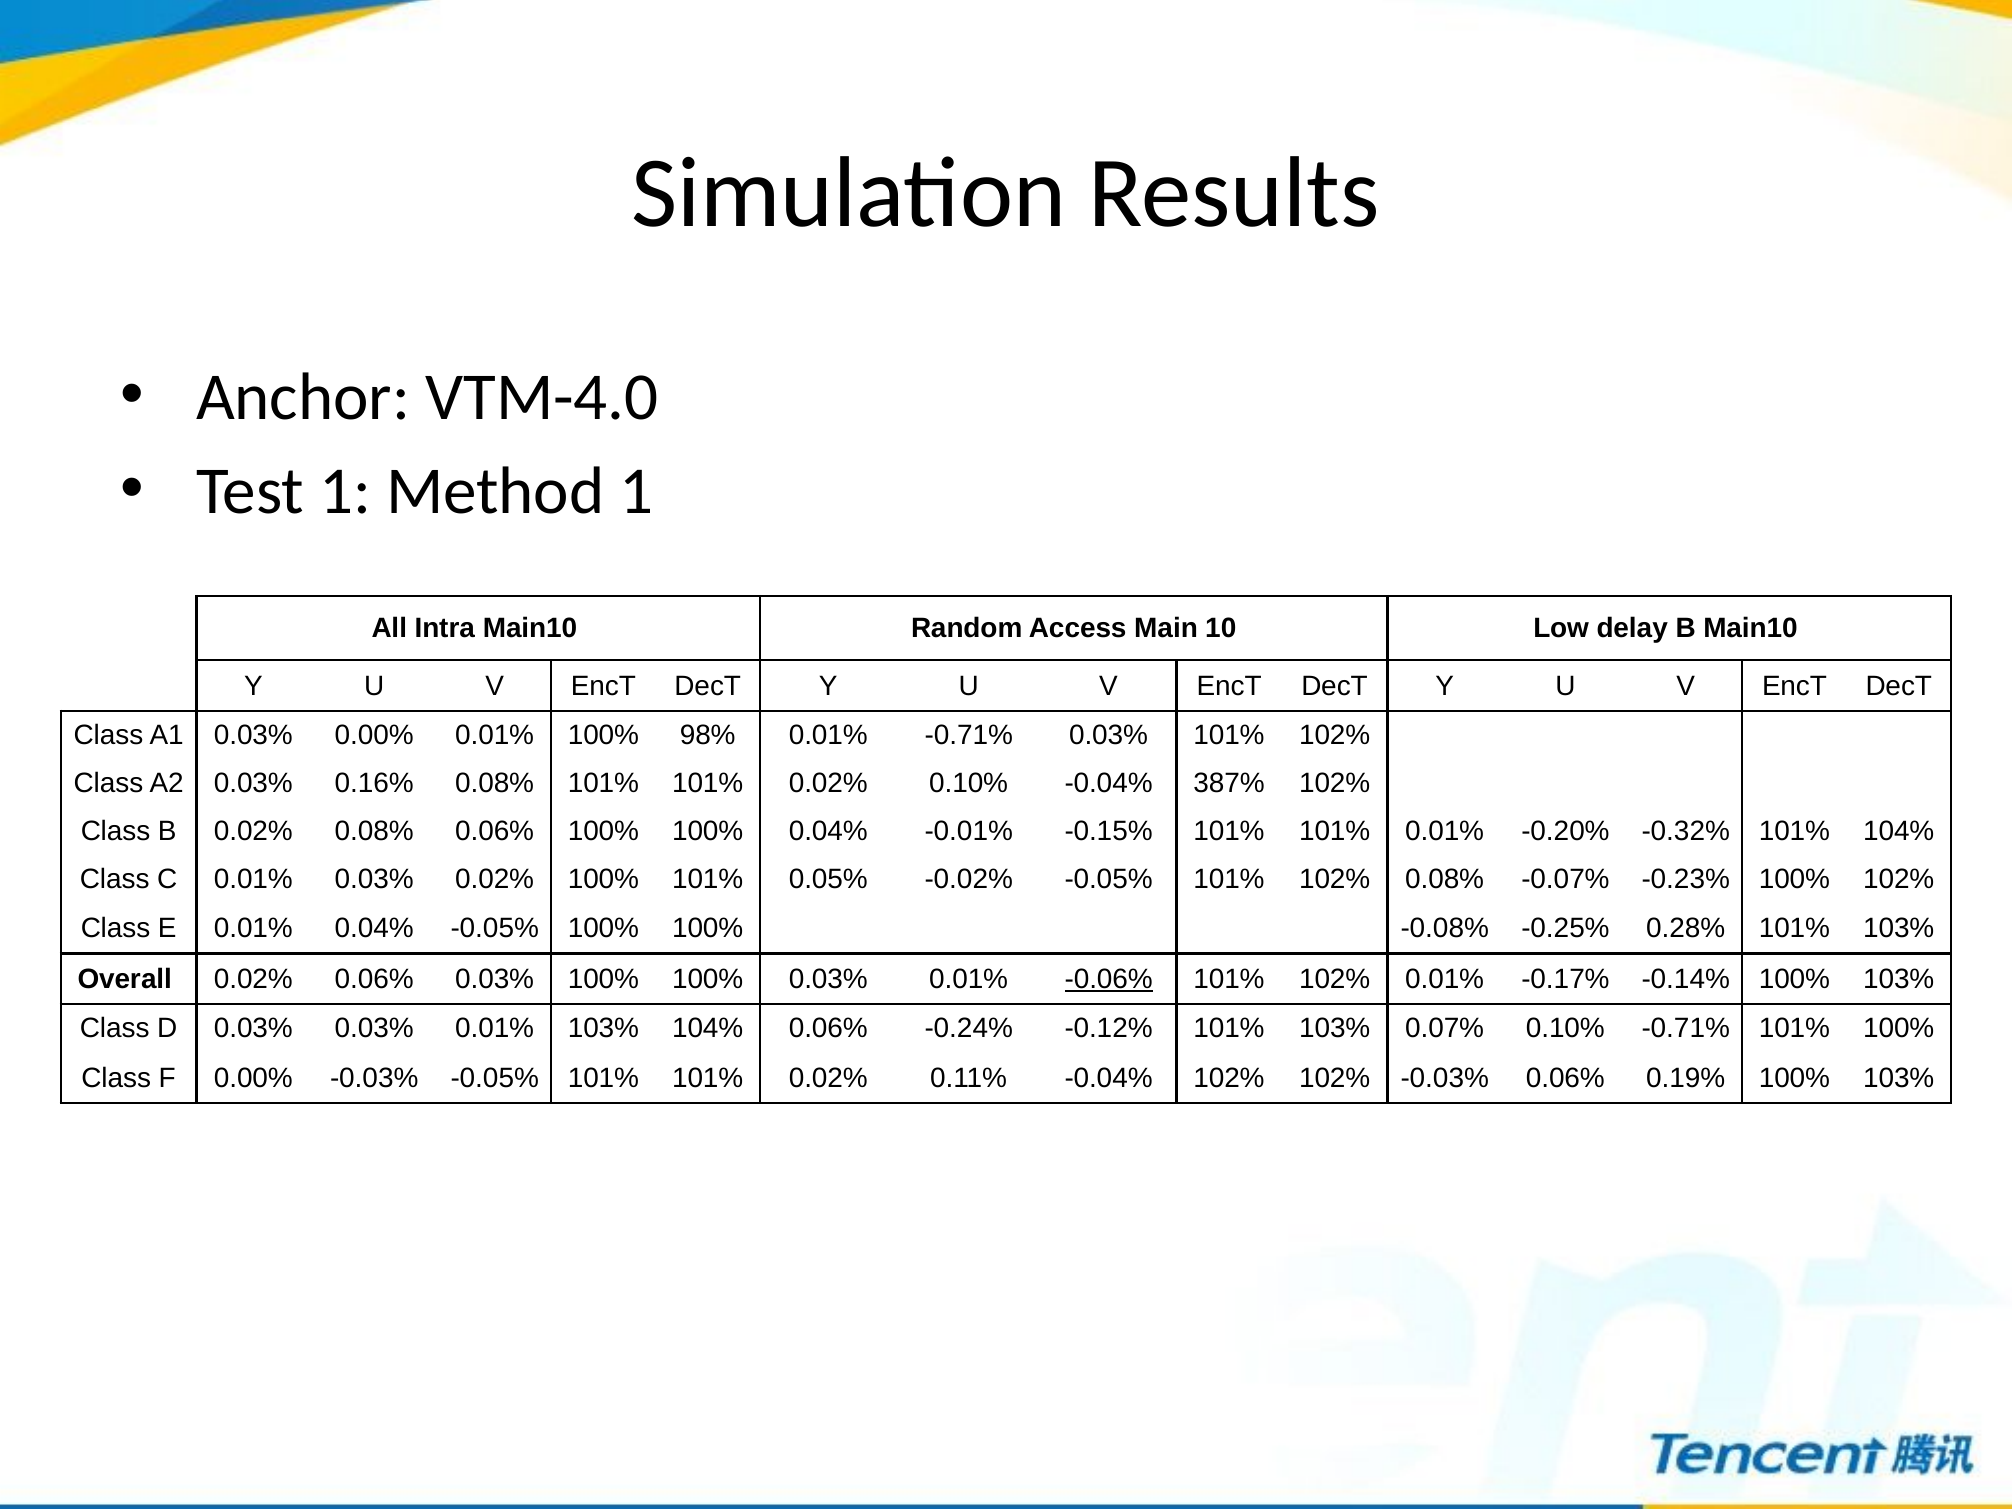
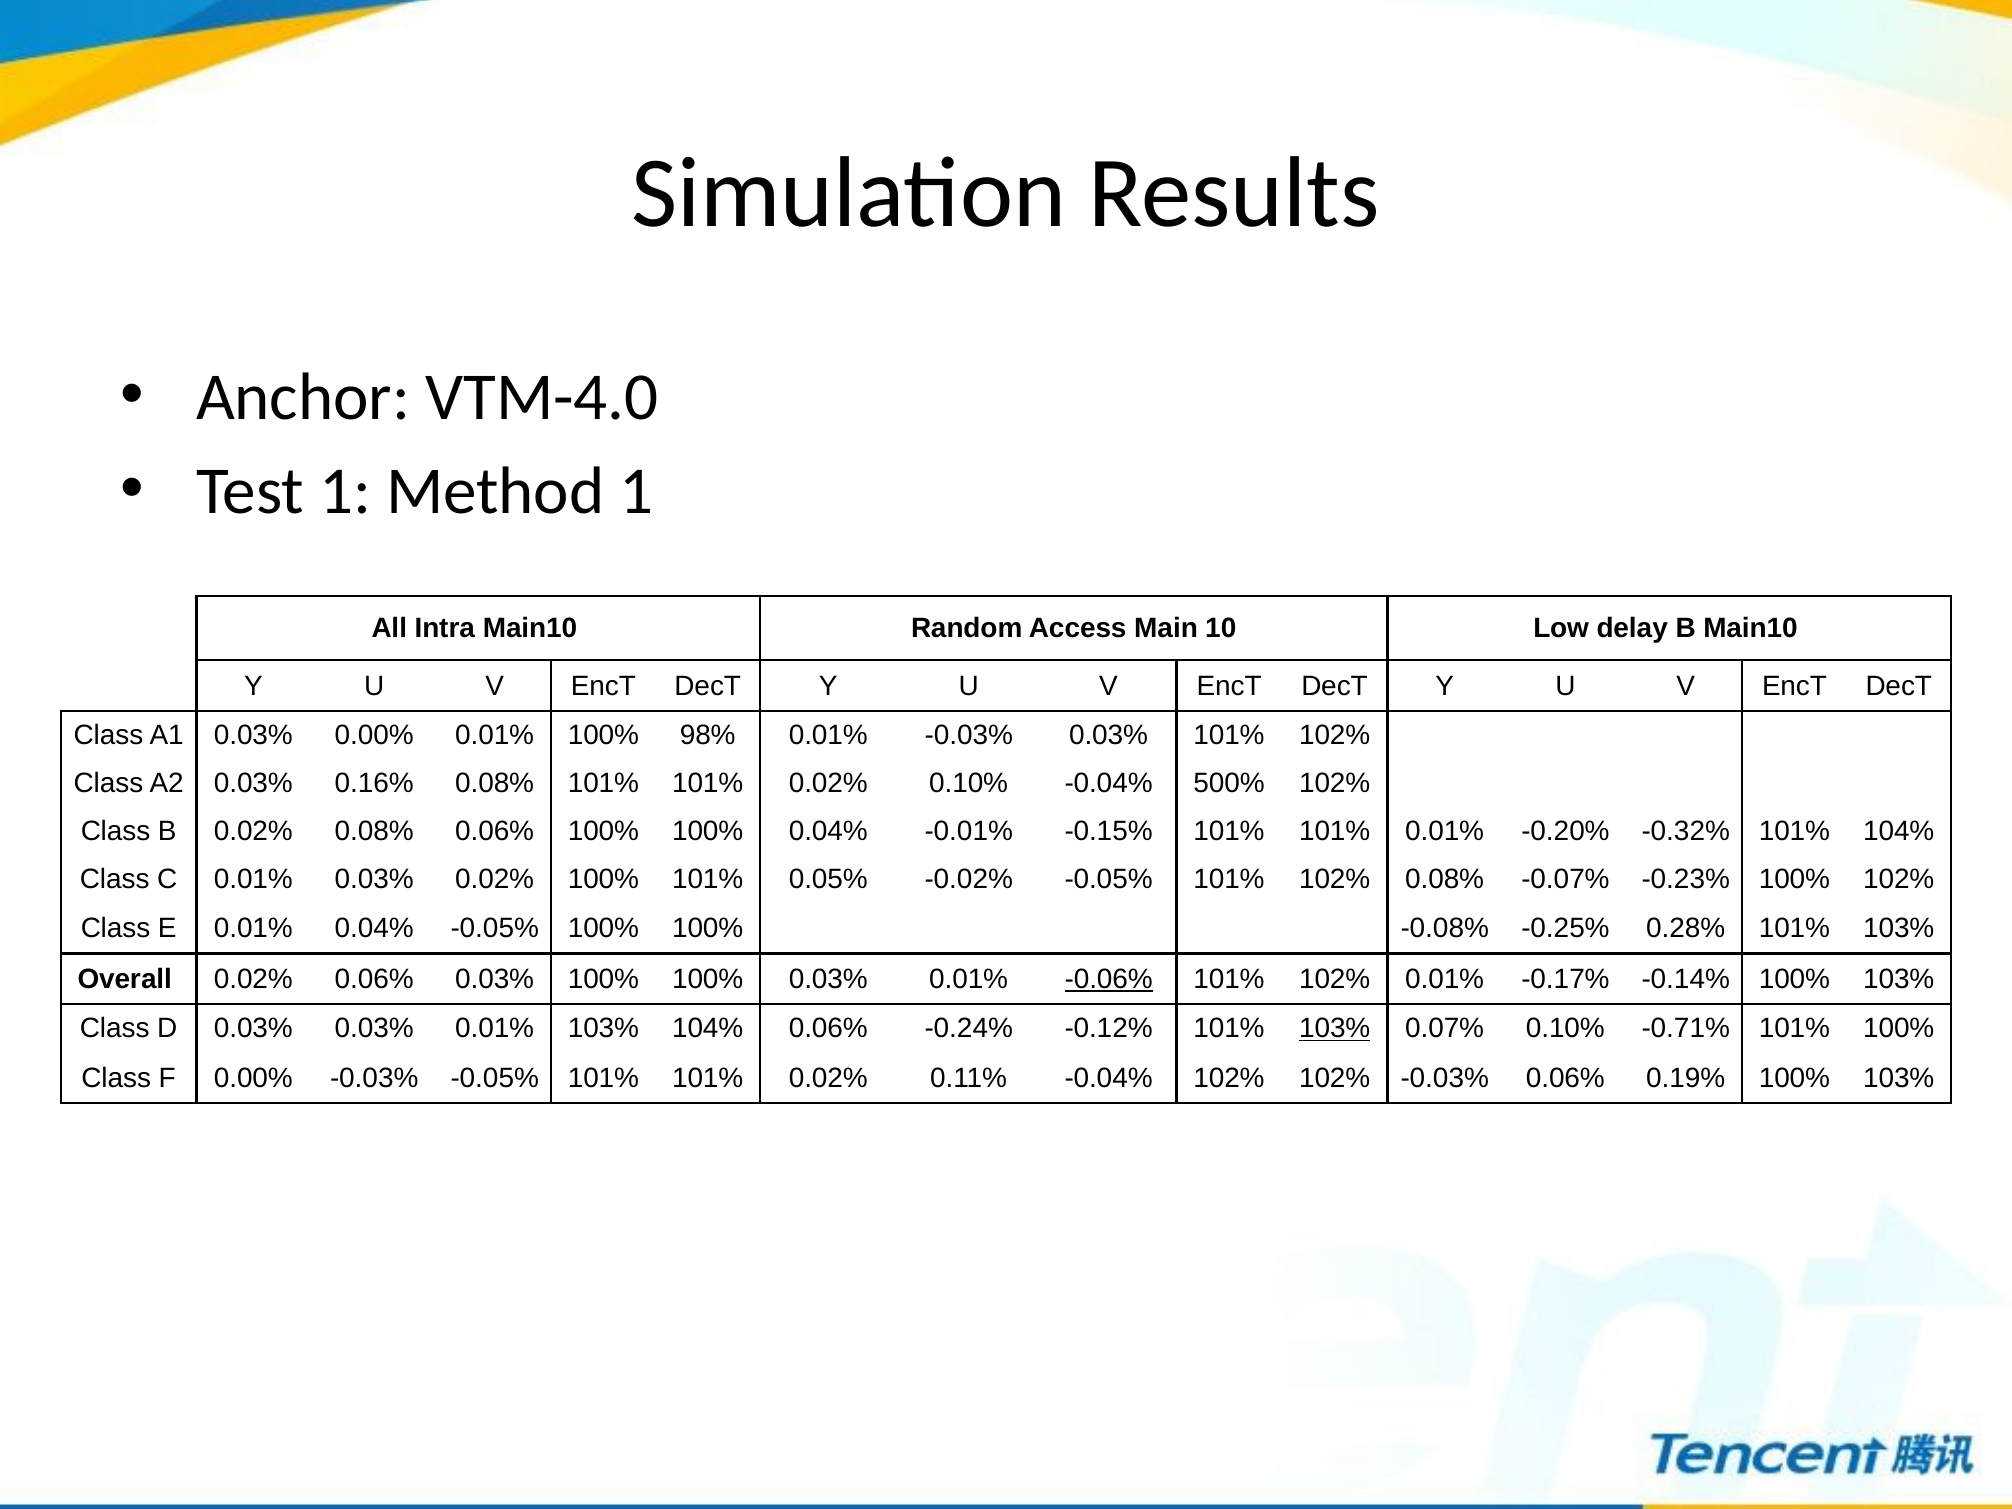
0.01% -0.71%: -0.71% -> -0.03%
387%: 387% -> 500%
103% at (1335, 1029) underline: none -> present
